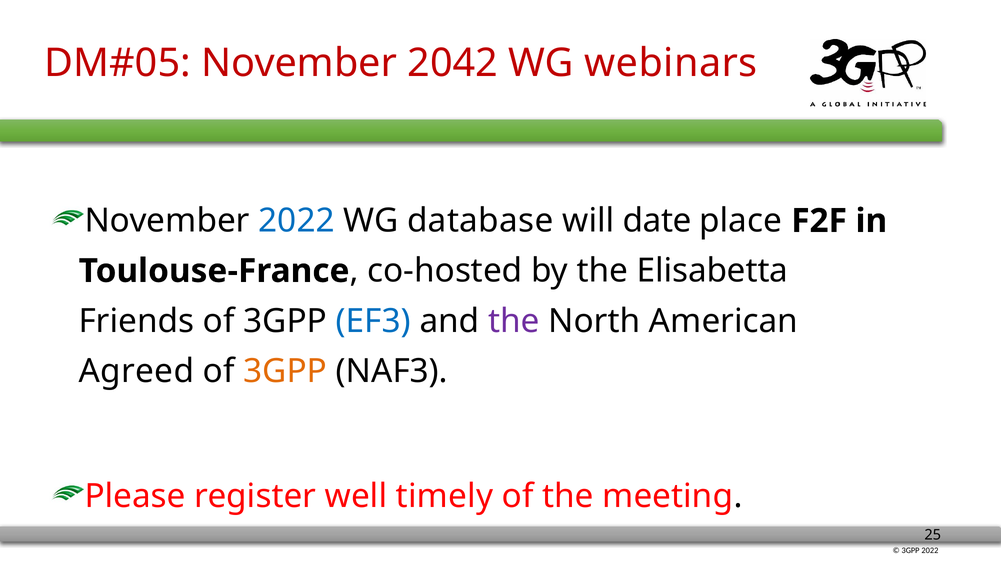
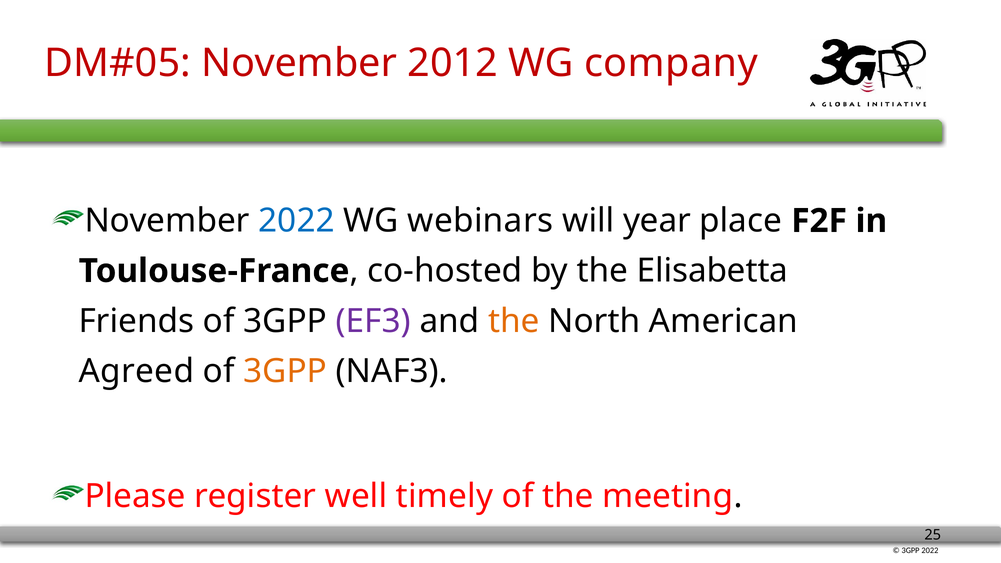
2042: 2042 -> 2012
webinars: webinars -> company
database: database -> webinars
date: date -> year
EF3 colour: blue -> purple
the at (514, 321) colour: purple -> orange
